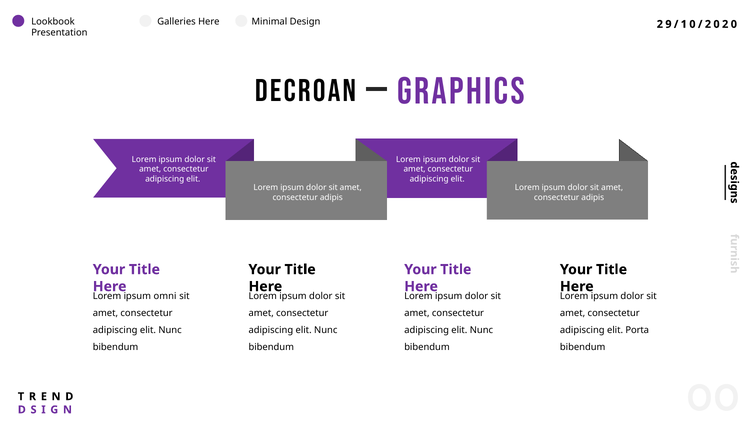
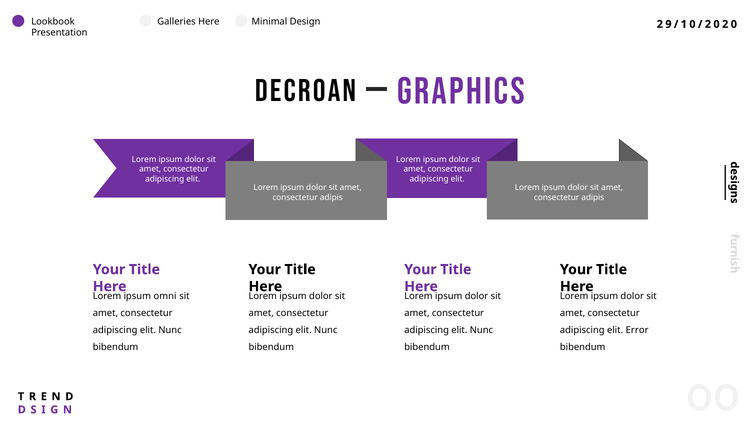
Porta: Porta -> Error
